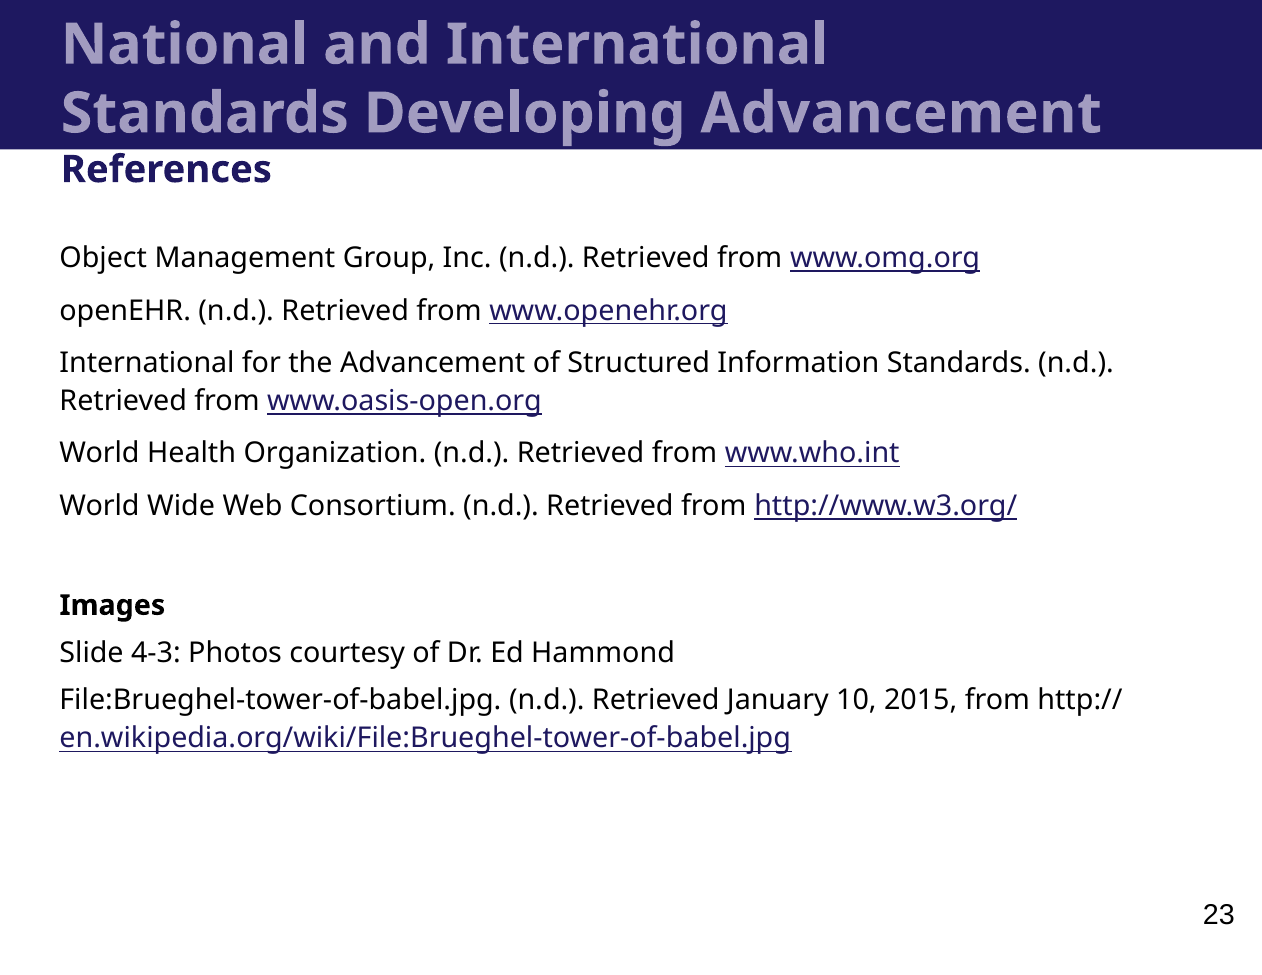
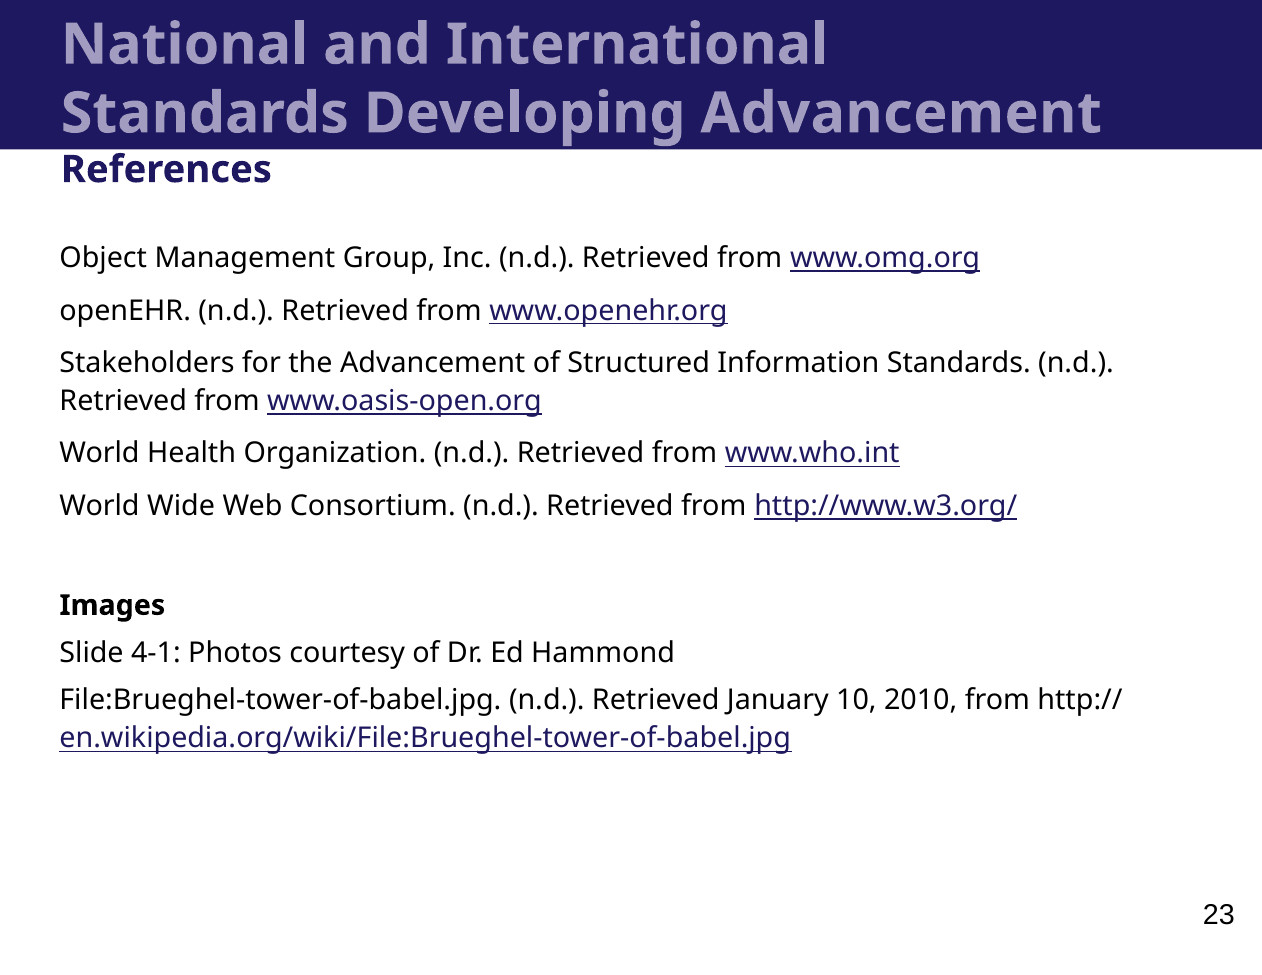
International at (147, 363): International -> Stakeholders
4-3: 4-3 -> 4-1
2015: 2015 -> 2010
